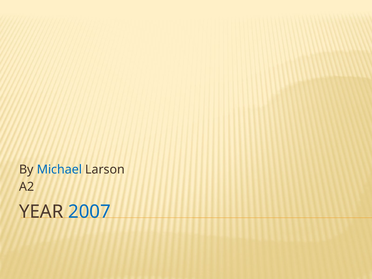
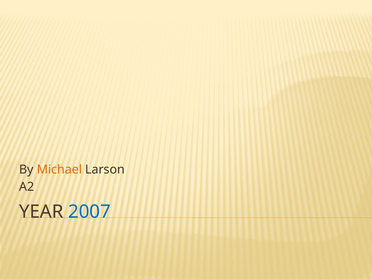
Michael colour: blue -> orange
